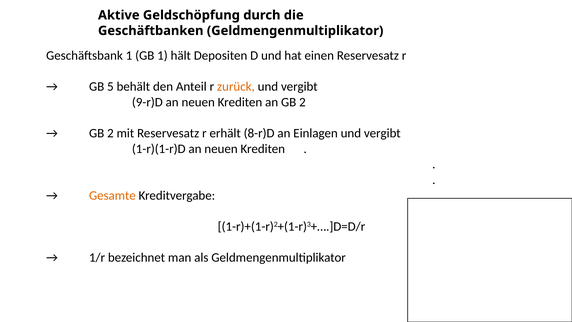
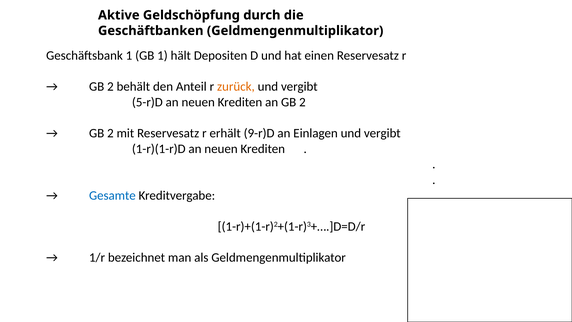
5 at (110, 87): 5 -> 2
9-r)D: 9-r)D -> 5-r)D
8-r)D: 8-r)D -> 9-r)D
Gesamte colour: orange -> blue
